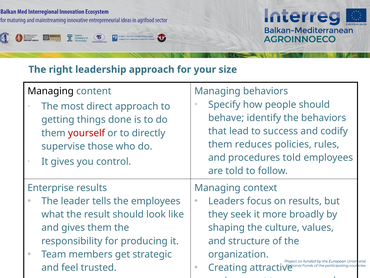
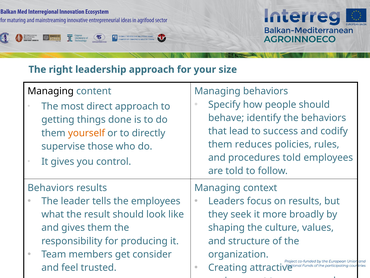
yourself colour: red -> orange
Enterprise at (51, 188): Enterprise -> Behaviors
strategic: strategic -> consider
